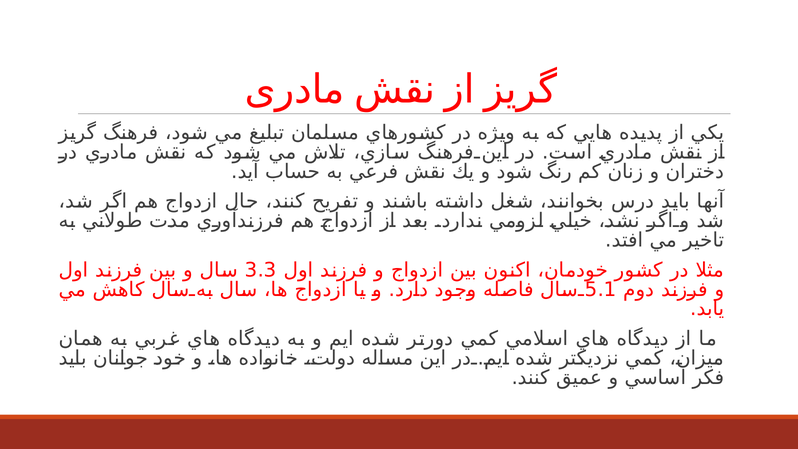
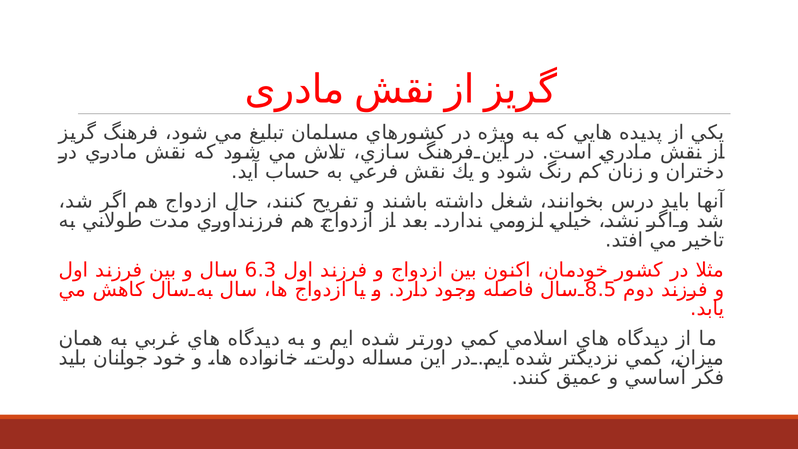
3.3: 3.3 -> 6.3
5.1: 5.1 -> 8.5
